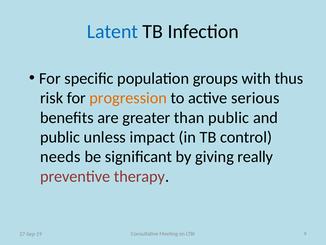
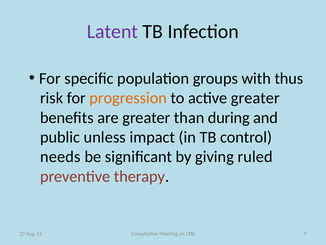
Latent colour: blue -> purple
active serious: serious -> greater
than public: public -> during
really: really -> ruled
